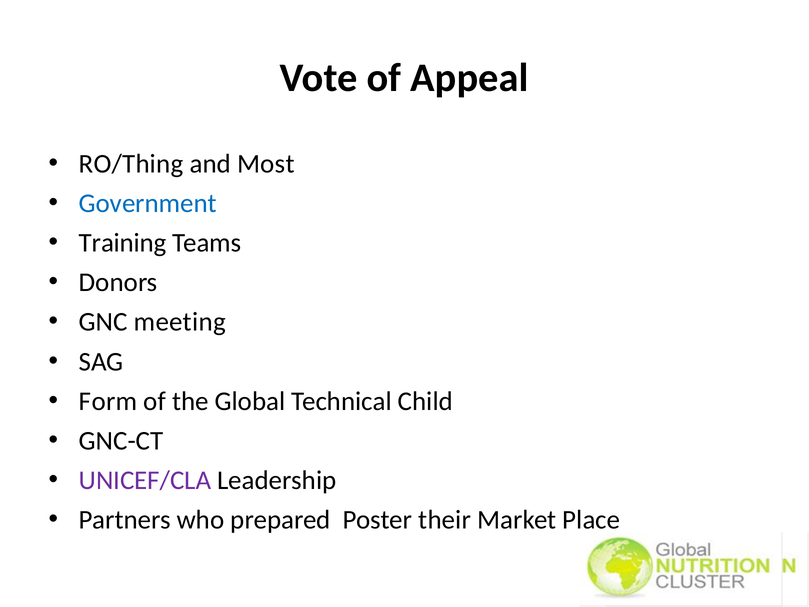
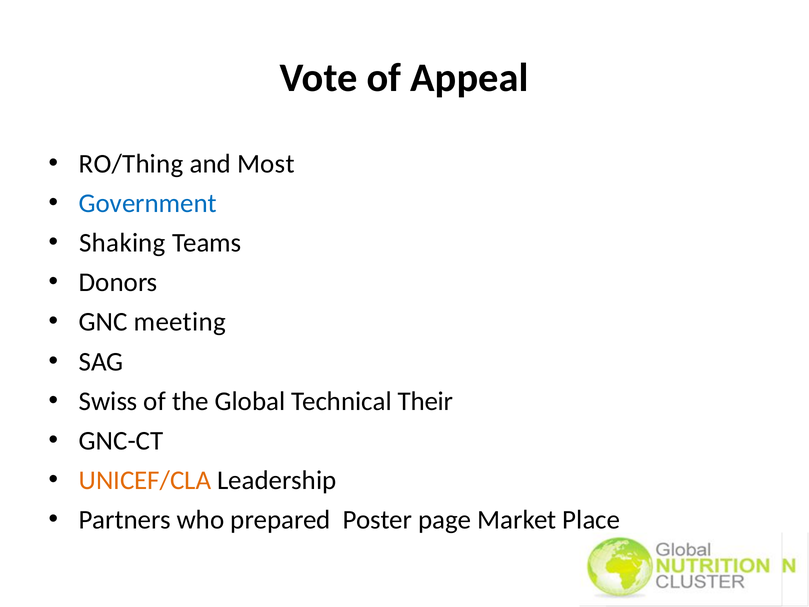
Training: Training -> Shaking
Form: Form -> Swiss
Child: Child -> Their
UNICEF/CLA colour: purple -> orange
their: their -> page
